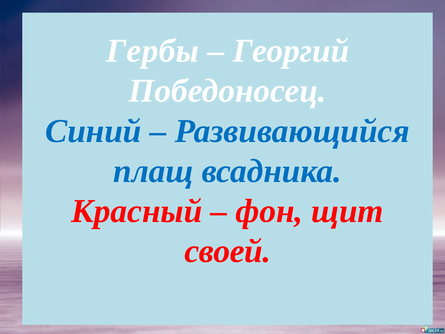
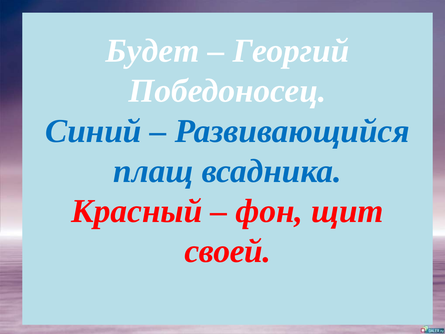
Гербы: Гербы -> Будет
